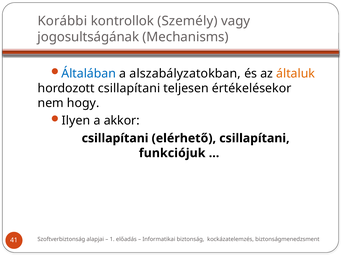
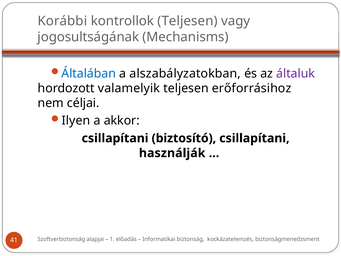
kontrollok Személy: Személy -> Teljesen
általuk colour: orange -> purple
hordozott csillapítani: csillapítani -> valamelyik
értékelésekor: értékelésekor -> erőforrásihoz
hogy: hogy -> céljai
elérhető: elérhető -> biztosító
funkciójuk: funkciójuk -> használják
